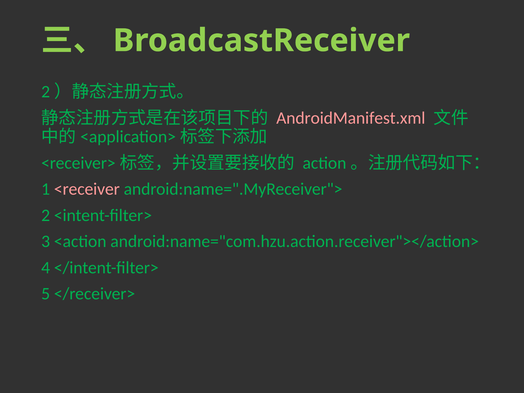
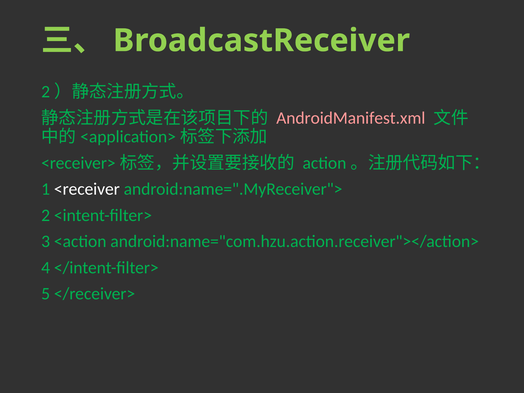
<receiver colour: pink -> white
